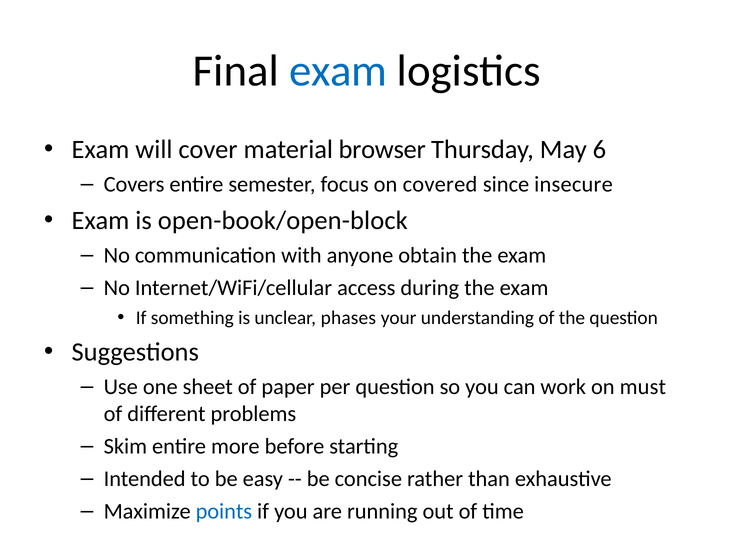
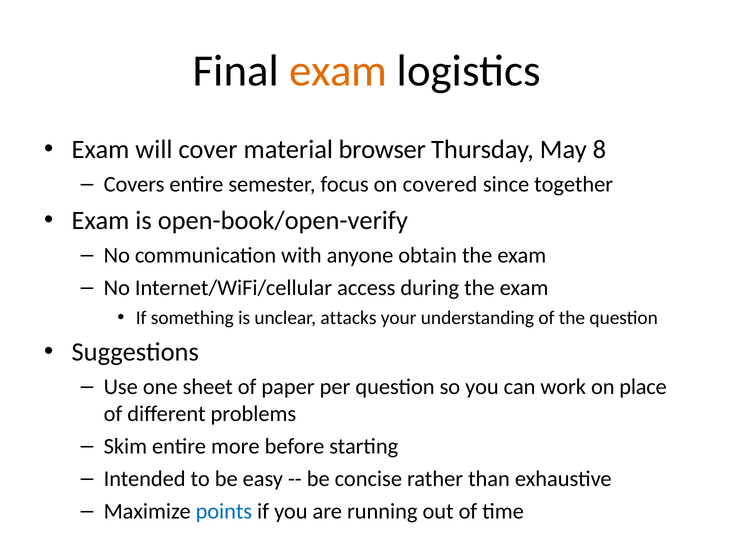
exam at (338, 71) colour: blue -> orange
6: 6 -> 8
insecure: insecure -> together
open-book/open-block: open-book/open-block -> open-book/open-verify
phases: phases -> attacks
must: must -> place
